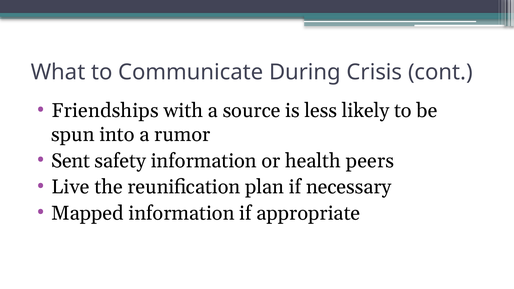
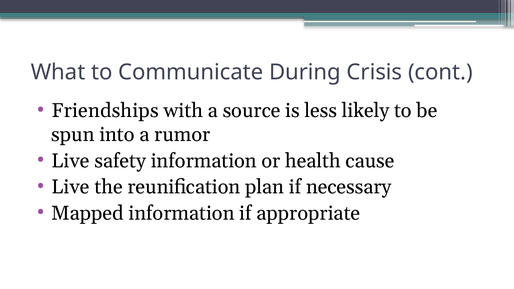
Sent at (71, 161): Sent -> Live
peers: peers -> cause
